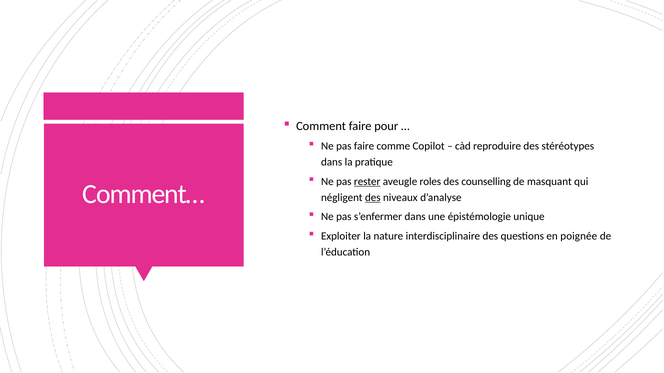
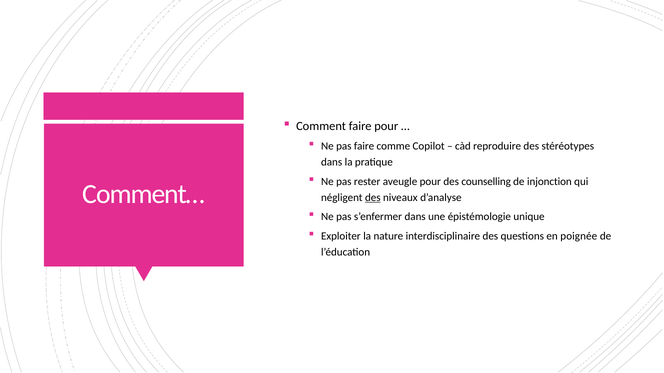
rester underline: present -> none
aveugle roles: roles -> pour
masquant: masquant -> injonction
